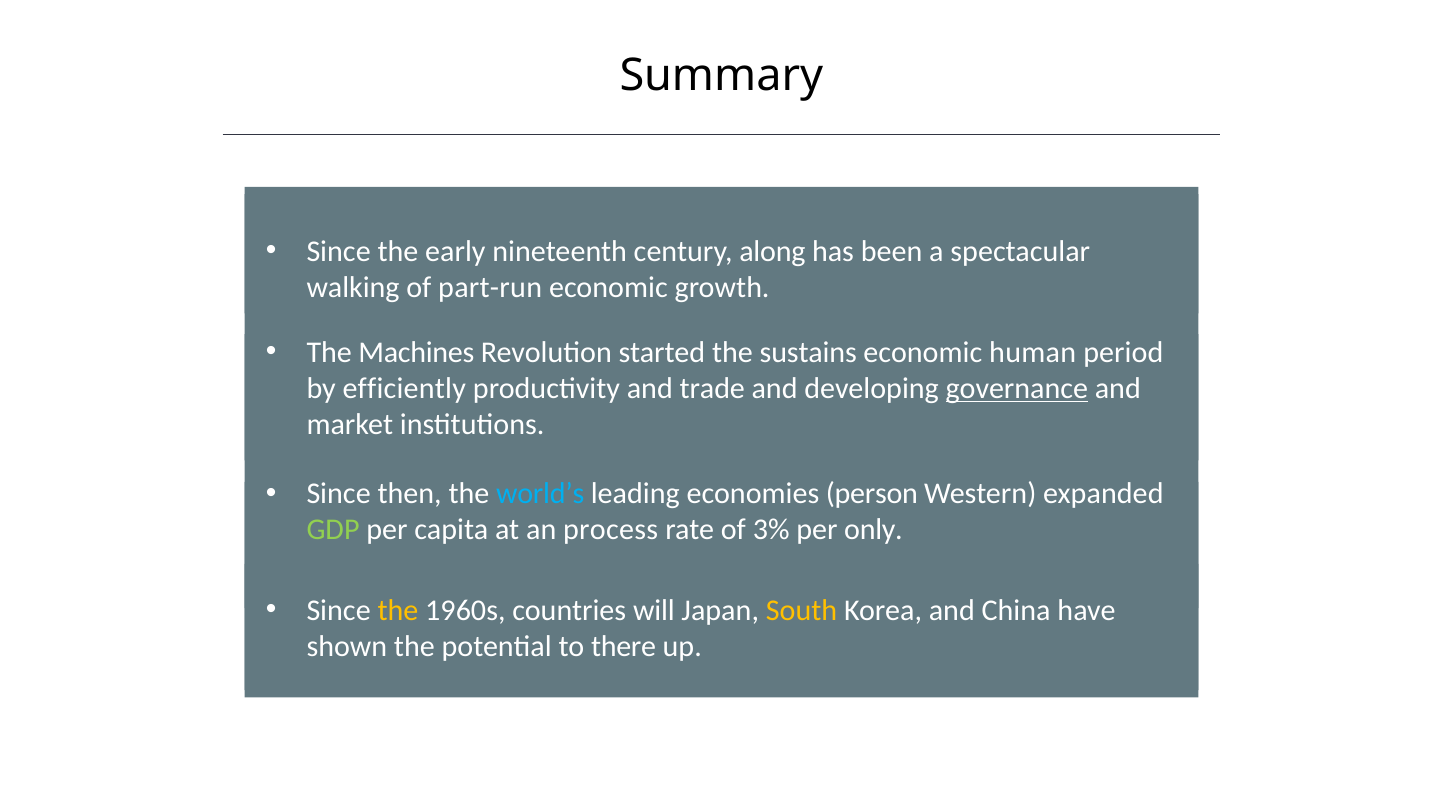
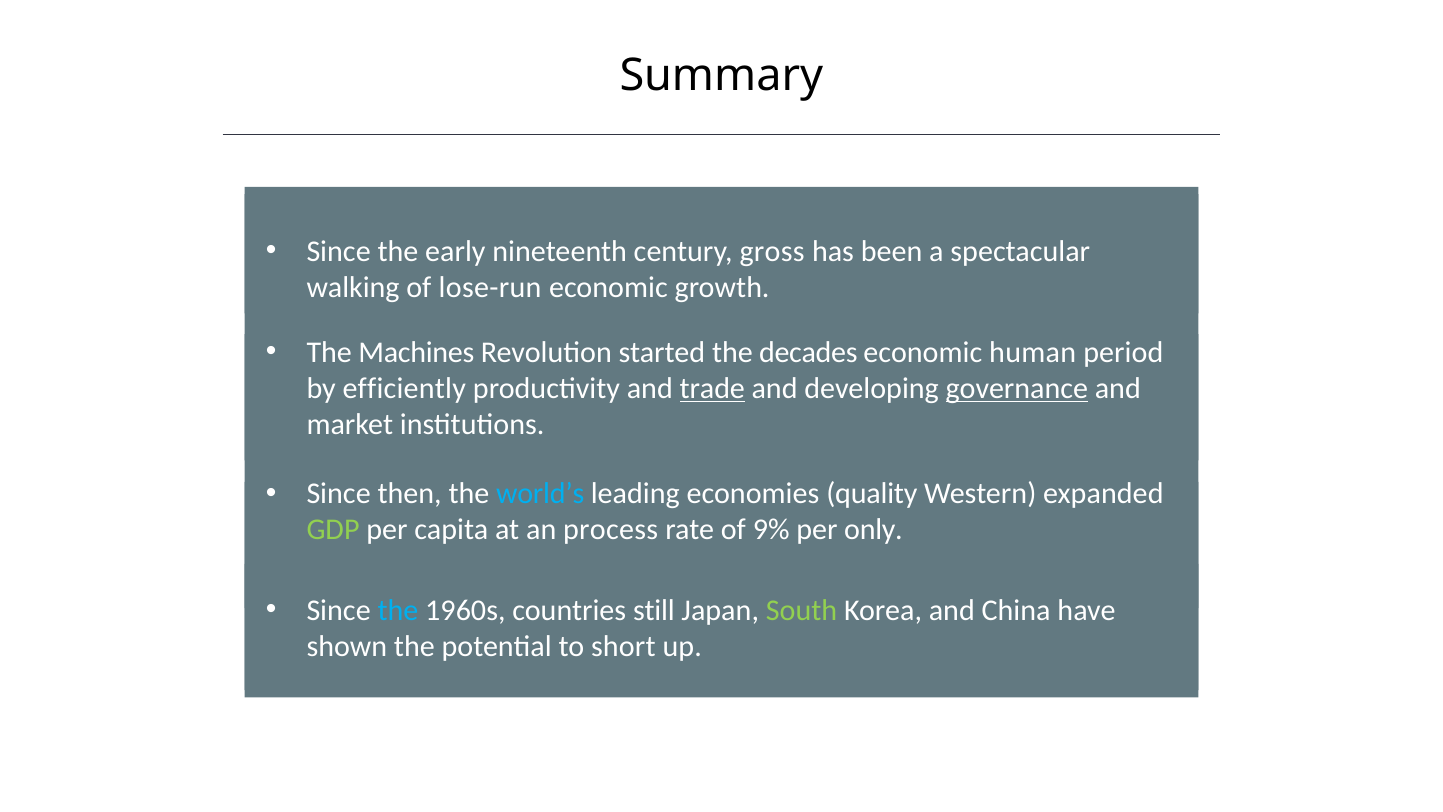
along: along -> gross
part-run: part-run -> lose-run
sustains: sustains -> decades
trade underline: none -> present
person: person -> quality
3%: 3% -> 9%
the at (398, 610) colour: yellow -> light blue
will: will -> still
South colour: yellow -> light green
there: there -> short
